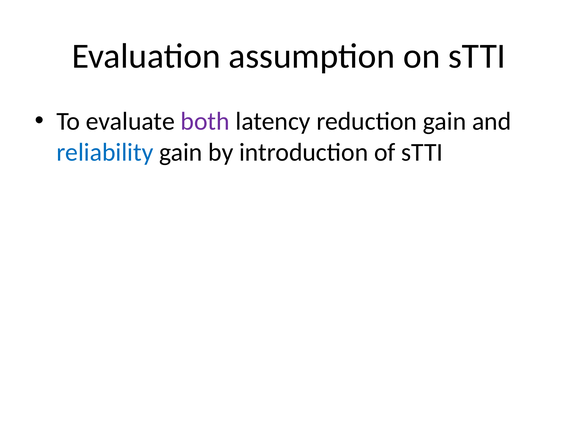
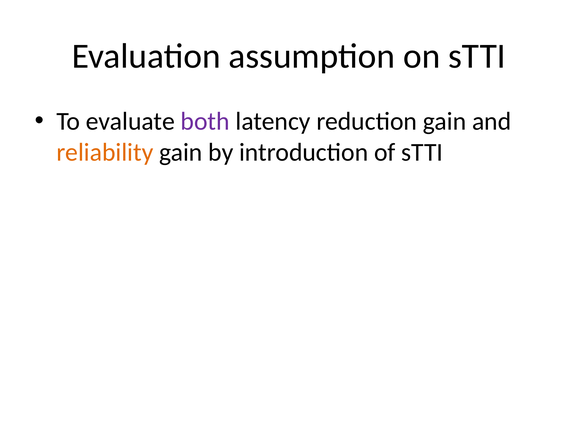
reliability colour: blue -> orange
